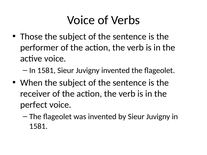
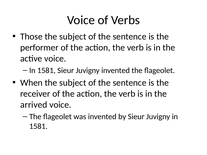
perfect: perfect -> arrived
